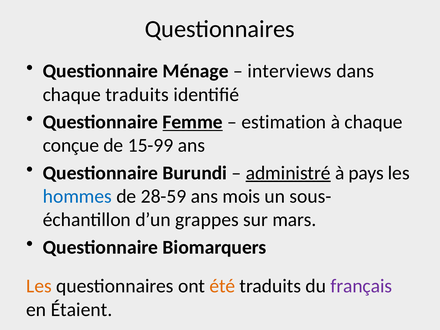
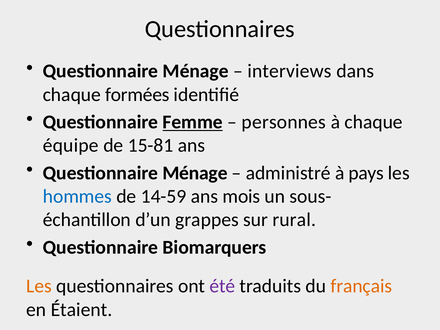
chaque traduits: traduits -> formées
estimation: estimation -> personnes
conçue: conçue -> équipe
15-99: 15-99 -> 15-81
Burundi at (195, 173): Burundi -> Ménage
administré underline: present -> none
28-59: 28-59 -> 14-59
mars: mars -> rural
été colour: orange -> purple
français colour: purple -> orange
